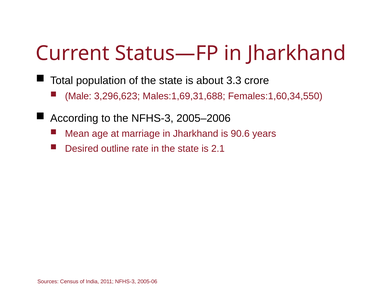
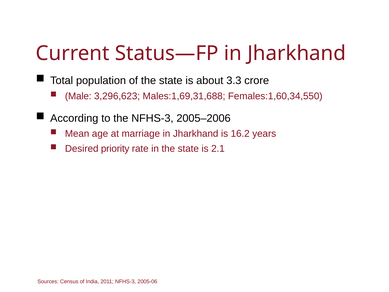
90.6: 90.6 -> 16.2
outline: outline -> priority
